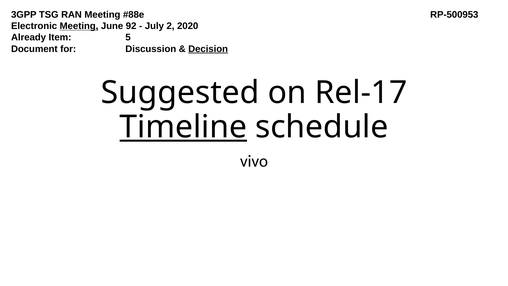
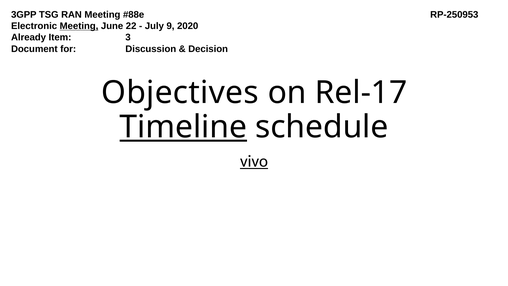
RP-500953: RP-500953 -> RP-250953
92: 92 -> 22
2: 2 -> 9
5: 5 -> 3
Decision underline: present -> none
Suggested: Suggested -> Objectives
vivo underline: none -> present
